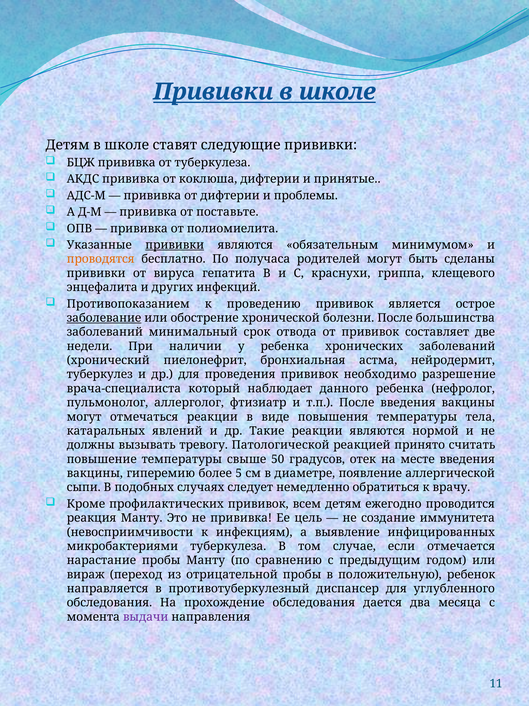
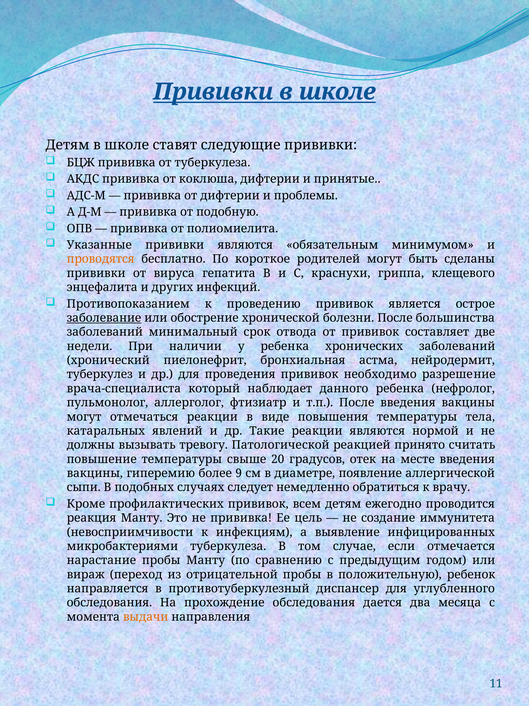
поставьте: поставьте -> подобную
прививки at (175, 245) underline: present -> none
получаса: получаса -> короткое
50: 50 -> 20
5: 5 -> 9
выдачи colour: purple -> orange
